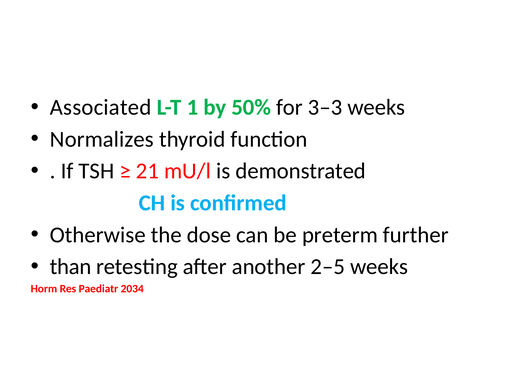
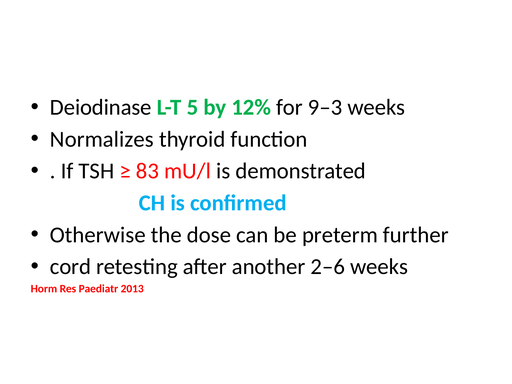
Associated: Associated -> Deiodinase
1: 1 -> 5
50%: 50% -> 12%
3–3: 3–3 -> 9–3
21: 21 -> 83
than: than -> cord
2–5: 2–5 -> 2–6
2034: 2034 -> 2013
